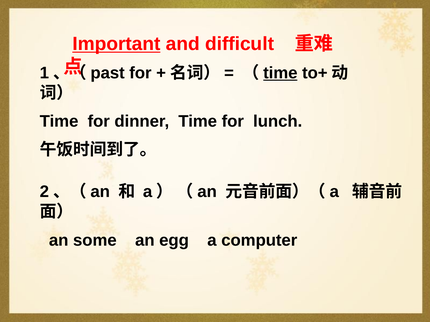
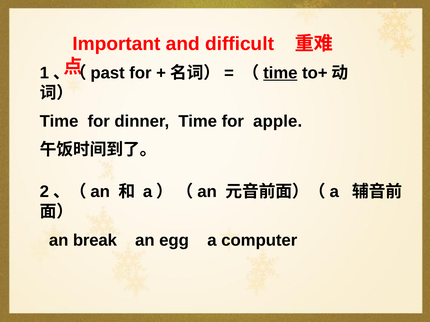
Important underline: present -> none
lunch: lunch -> apple
some: some -> break
